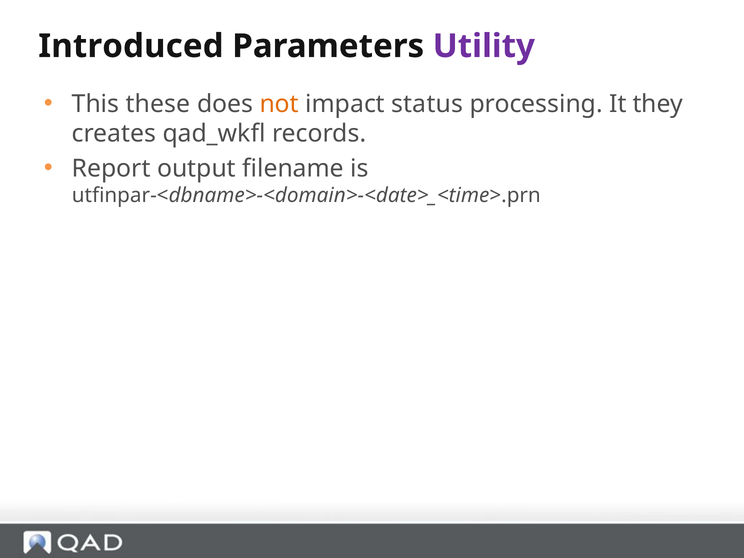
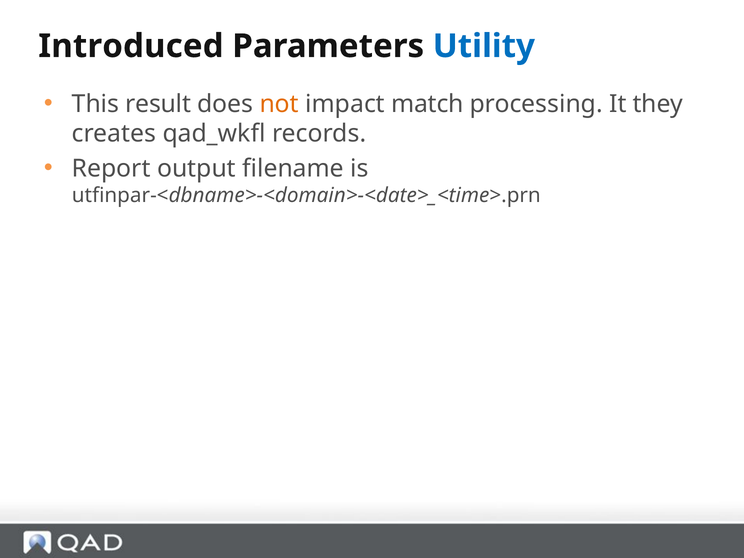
Utility colour: purple -> blue
these: these -> result
status: status -> match
